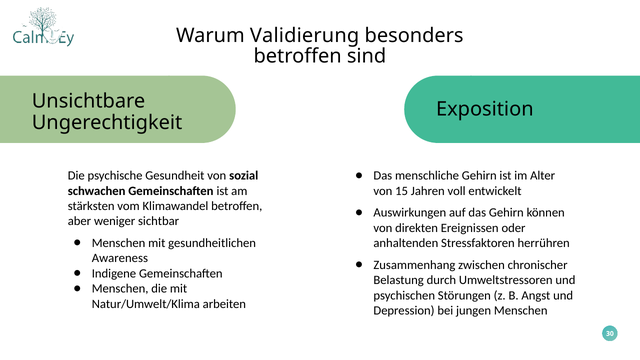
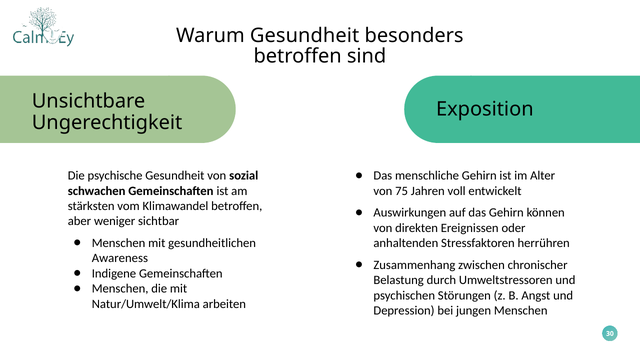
Warum Validierung: Validierung -> Gesundheit
15: 15 -> 75
